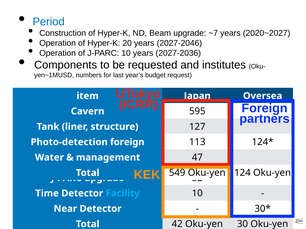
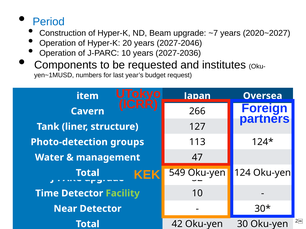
595: 595 -> 266
Photo-detection foreign: foreign -> groups
Facility colour: light blue -> light green
